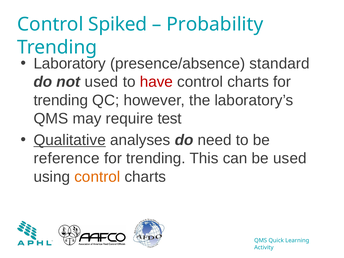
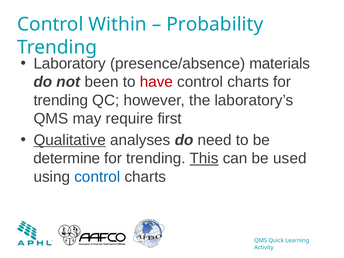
Spiked: Spiked -> Within
standard: standard -> materials
not used: used -> been
test: test -> first
reference: reference -> determine
This underline: none -> present
control at (97, 177) colour: orange -> blue
